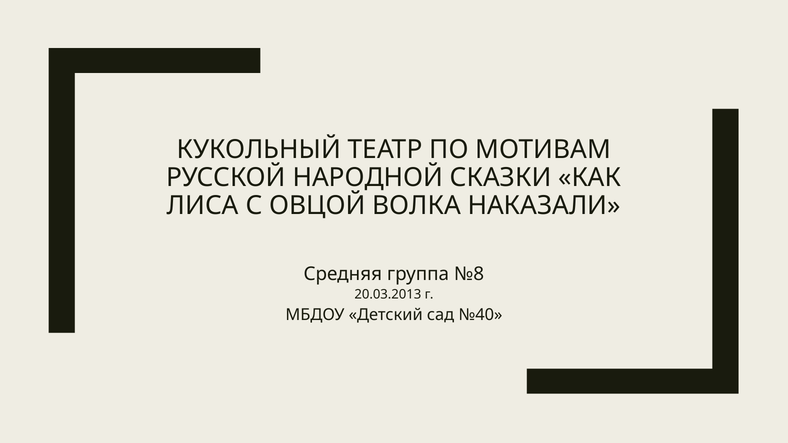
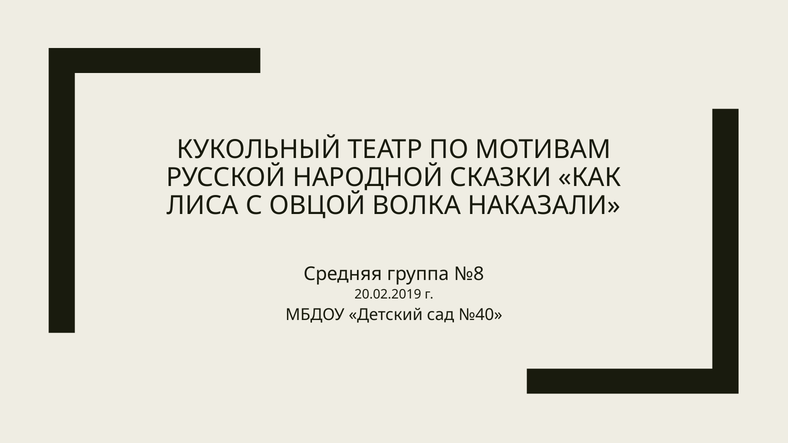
20.03.2013: 20.03.2013 -> 20.02.2019
